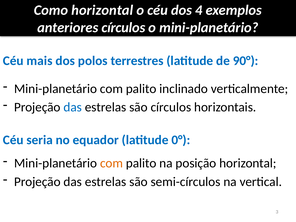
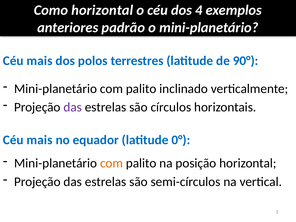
anteriores círculos: círculos -> padrão
das at (73, 107) colour: blue -> purple
seria at (40, 140): seria -> mais
